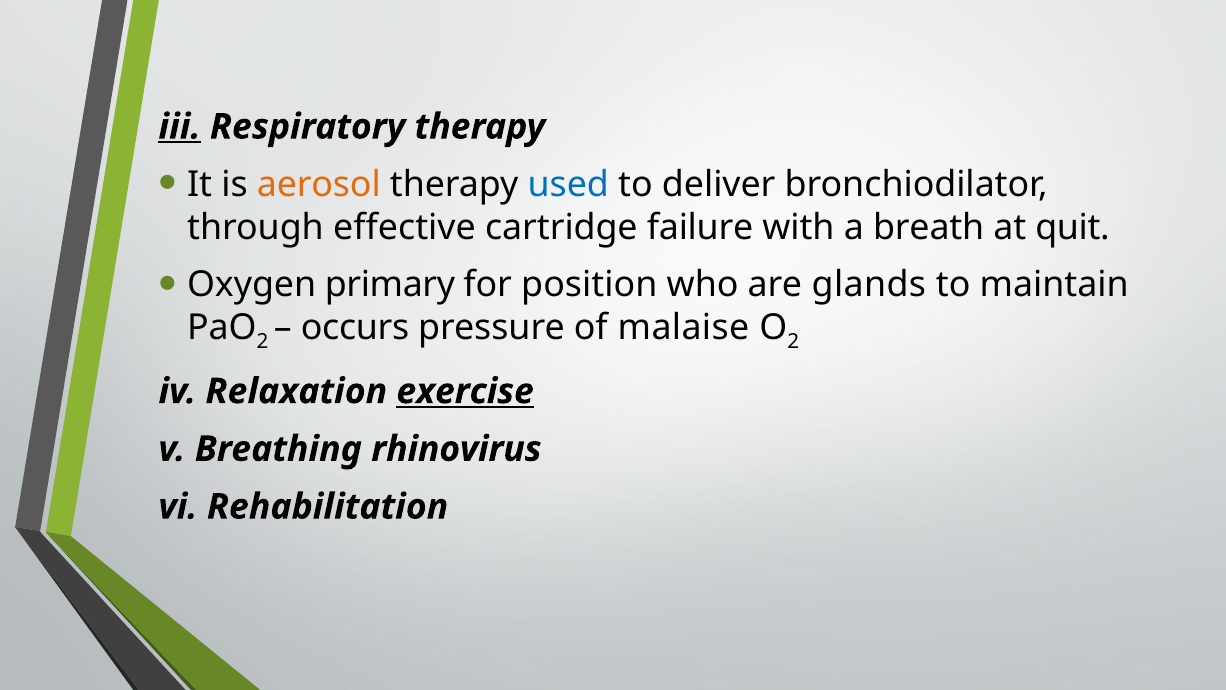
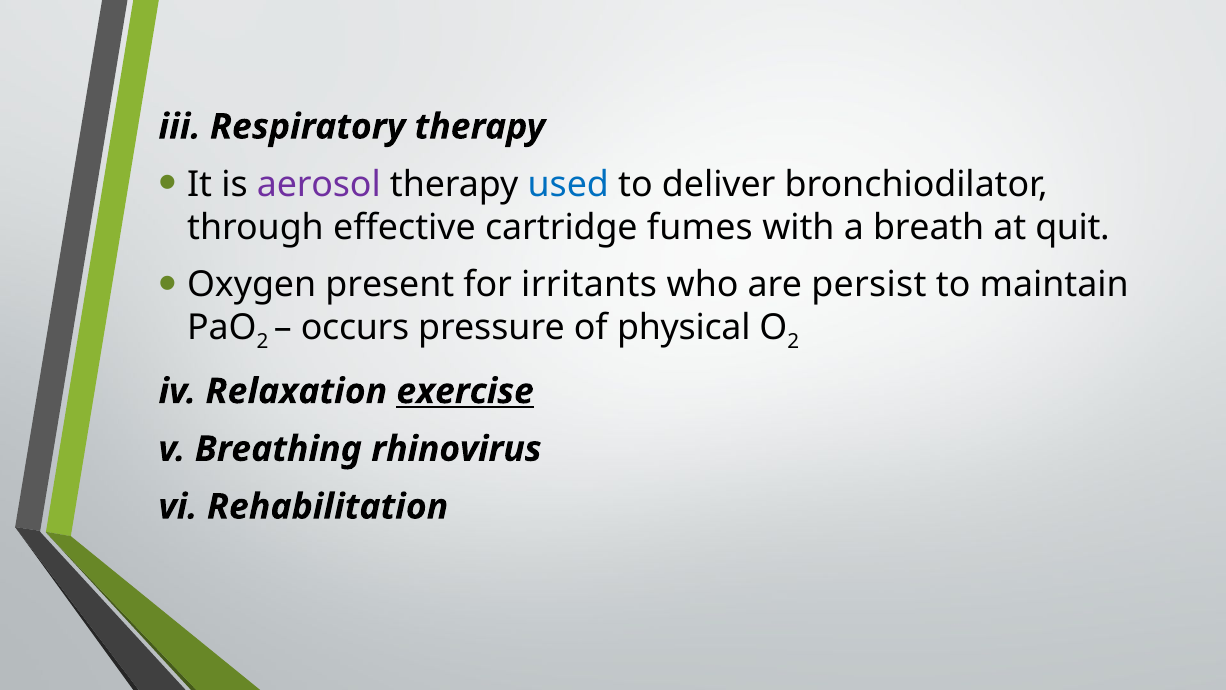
iii underline: present -> none
aerosol colour: orange -> purple
failure: failure -> fumes
primary: primary -> present
position: position -> irritants
glands: glands -> persist
malaise: malaise -> physical
